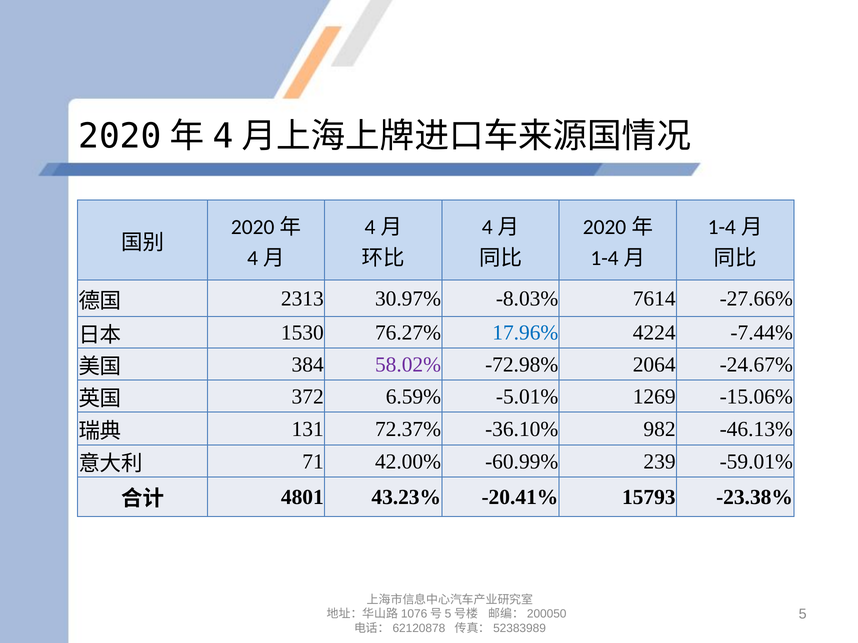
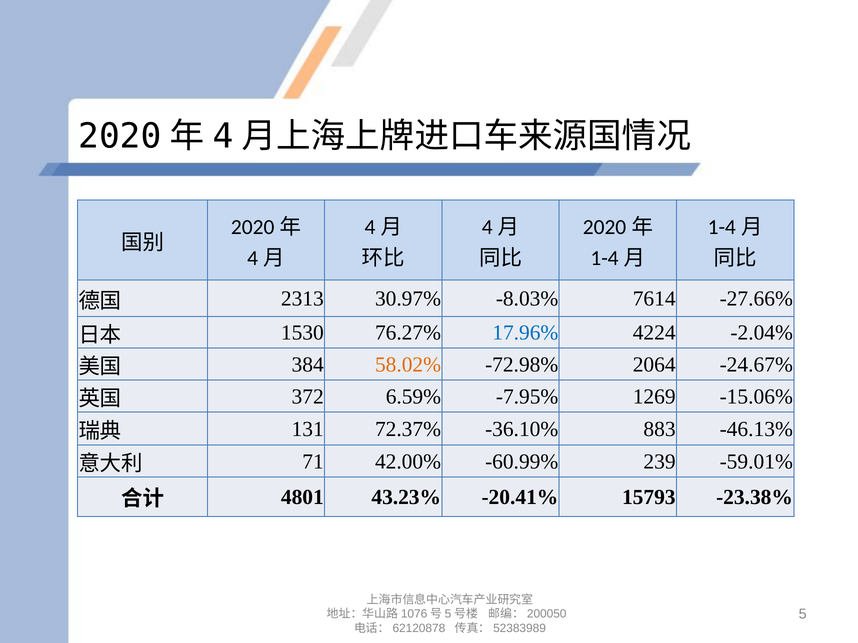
-7.44%: -7.44% -> -2.04%
58.02% colour: purple -> orange
-5.01%: -5.01% -> -7.95%
982: 982 -> 883
